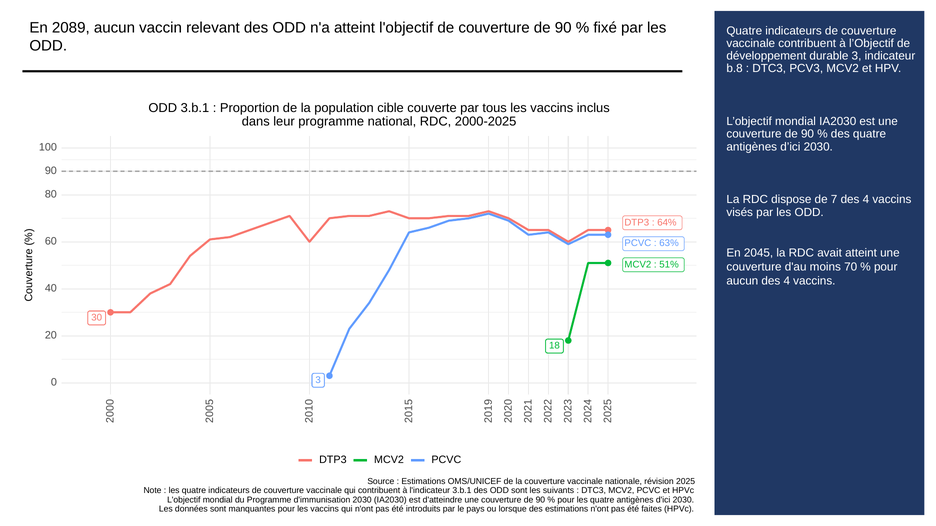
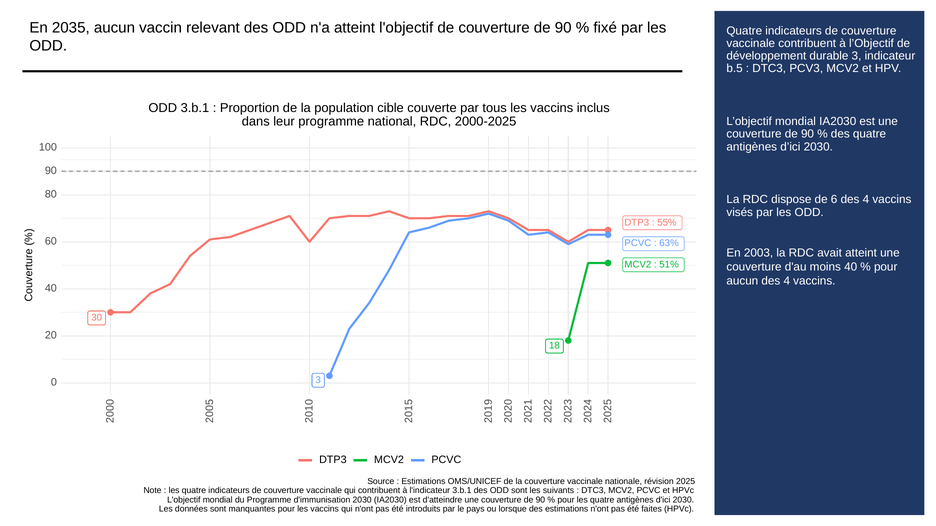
2089: 2089 -> 2035
b.8: b.8 -> b.5
7: 7 -> 6
64%: 64% -> 55%
2045: 2045 -> 2003
moins 70: 70 -> 40
